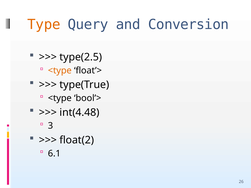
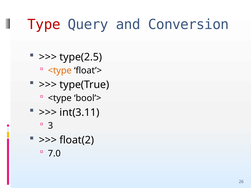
Type colour: orange -> red
int(4.48: int(4.48 -> int(3.11
6.1: 6.1 -> 7.0
